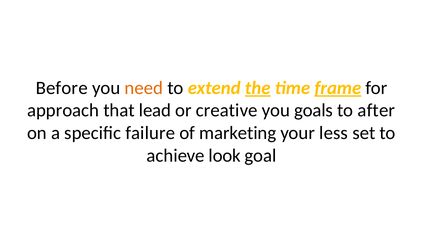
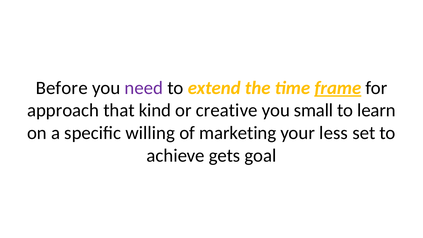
need colour: orange -> purple
the underline: present -> none
lead: lead -> kind
goals: goals -> small
after: after -> learn
failure: failure -> willing
look: look -> gets
